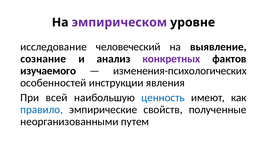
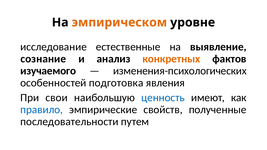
эмпирическом colour: purple -> orange
человеческий: человеческий -> естественные
конкретных colour: purple -> orange
инструкции: инструкции -> подготовка
всей: всей -> свои
неорганизованными: неорганизованными -> последовательности
